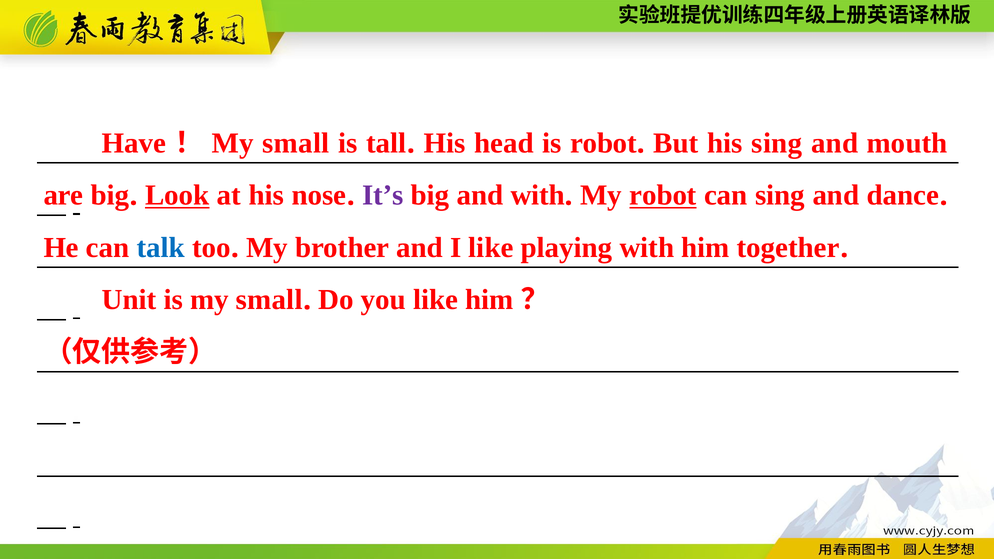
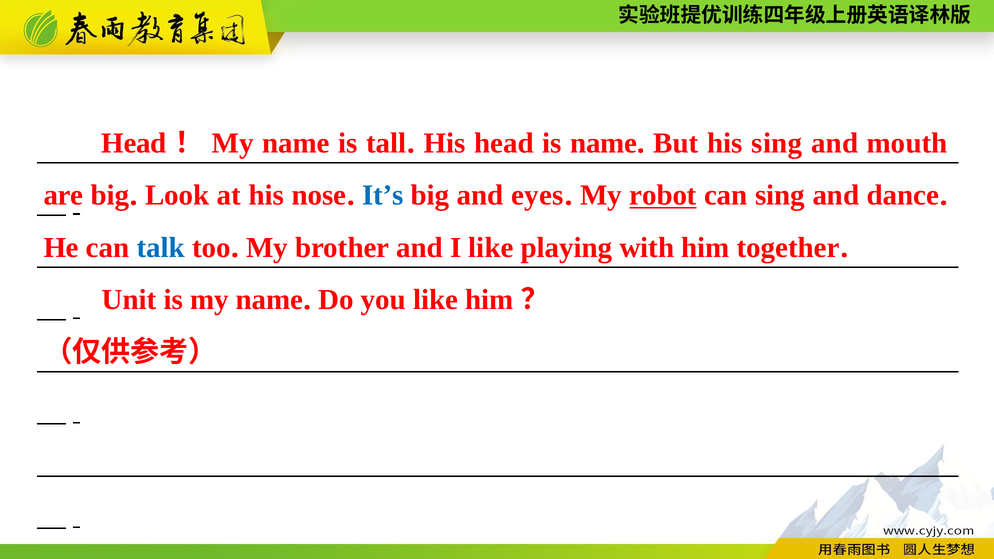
Have at (134, 143): Have -> Head
small at (296, 143): small -> name
is robot: robot -> name
Look underline: present -> none
It’s colour: purple -> blue
and with: with -> eyes
is my small: small -> name
